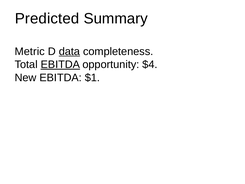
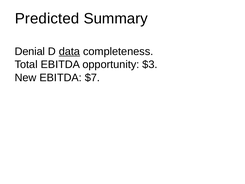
Metric: Metric -> Denial
EBITDA at (60, 64) underline: present -> none
$4: $4 -> $3
$1: $1 -> $7
